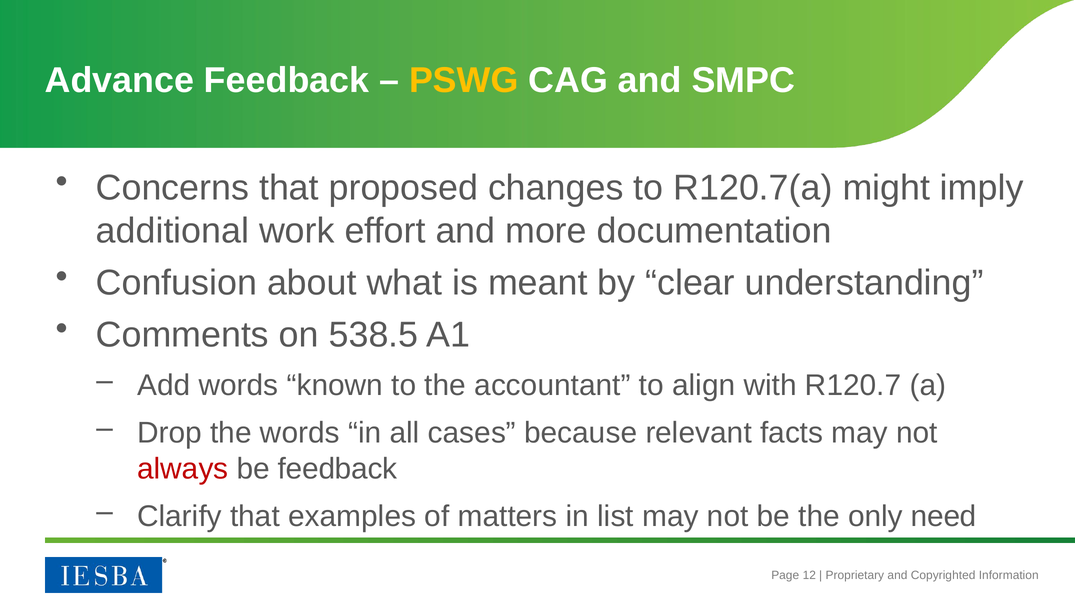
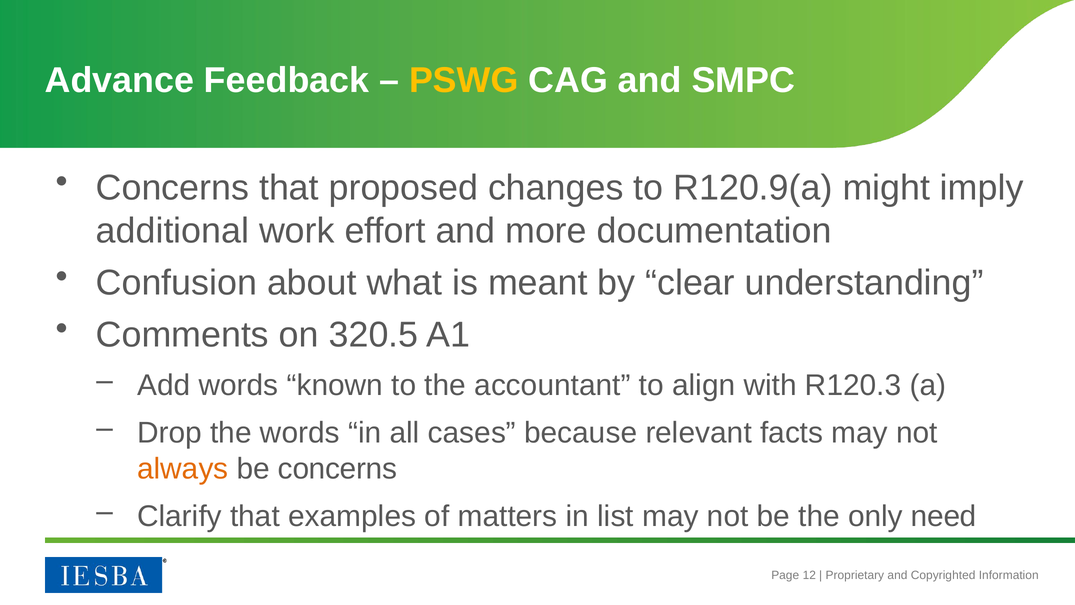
R120.7(a: R120.7(a -> R120.9(a
538.5: 538.5 -> 320.5
R120.7: R120.7 -> R120.3
always colour: red -> orange
be feedback: feedback -> concerns
